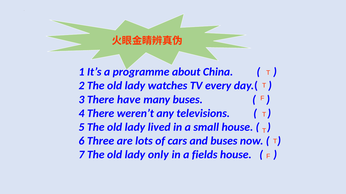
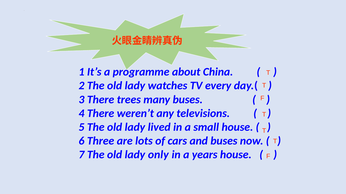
have: have -> trees
fields: fields -> years
